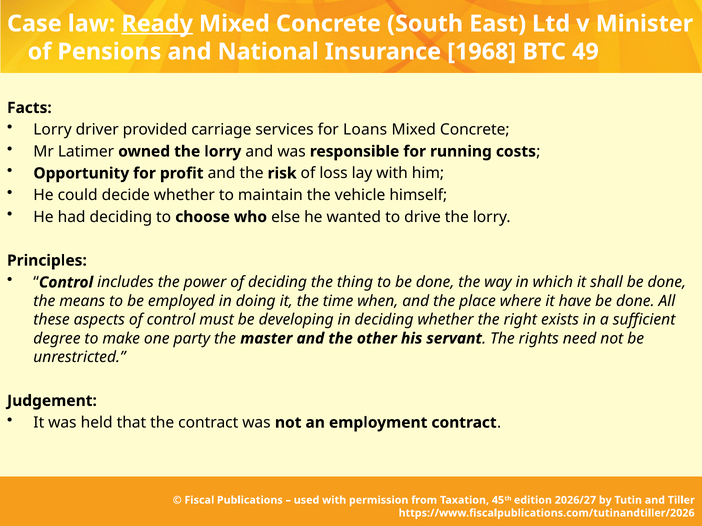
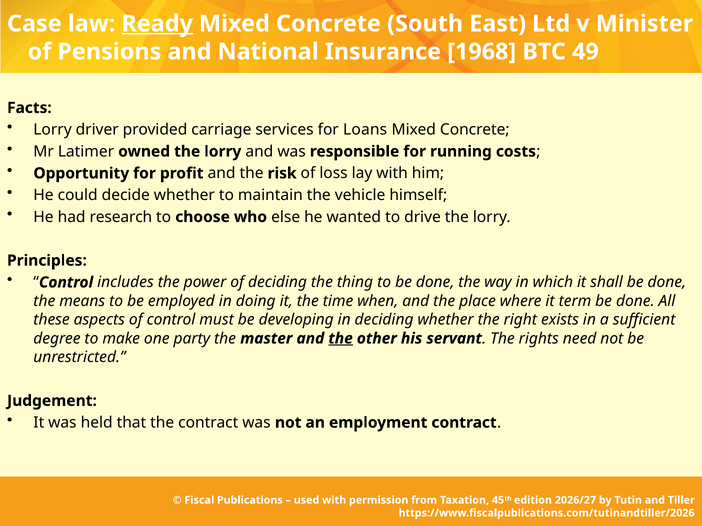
had deciding: deciding -> research
have: have -> term
the at (341, 339) underline: none -> present
